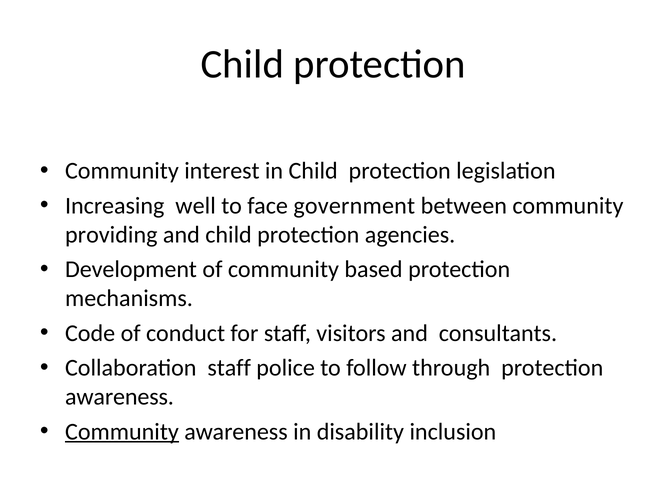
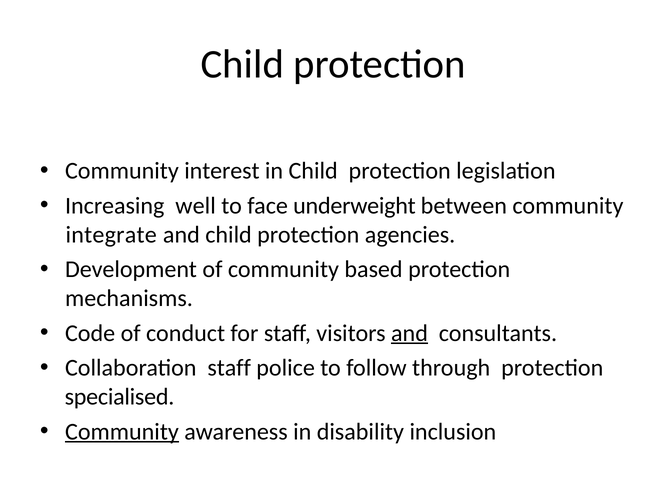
government: government -> underweight
providing: providing -> integrate
and at (409, 333) underline: none -> present
awareness at (119, 397): awareness -> specialised
